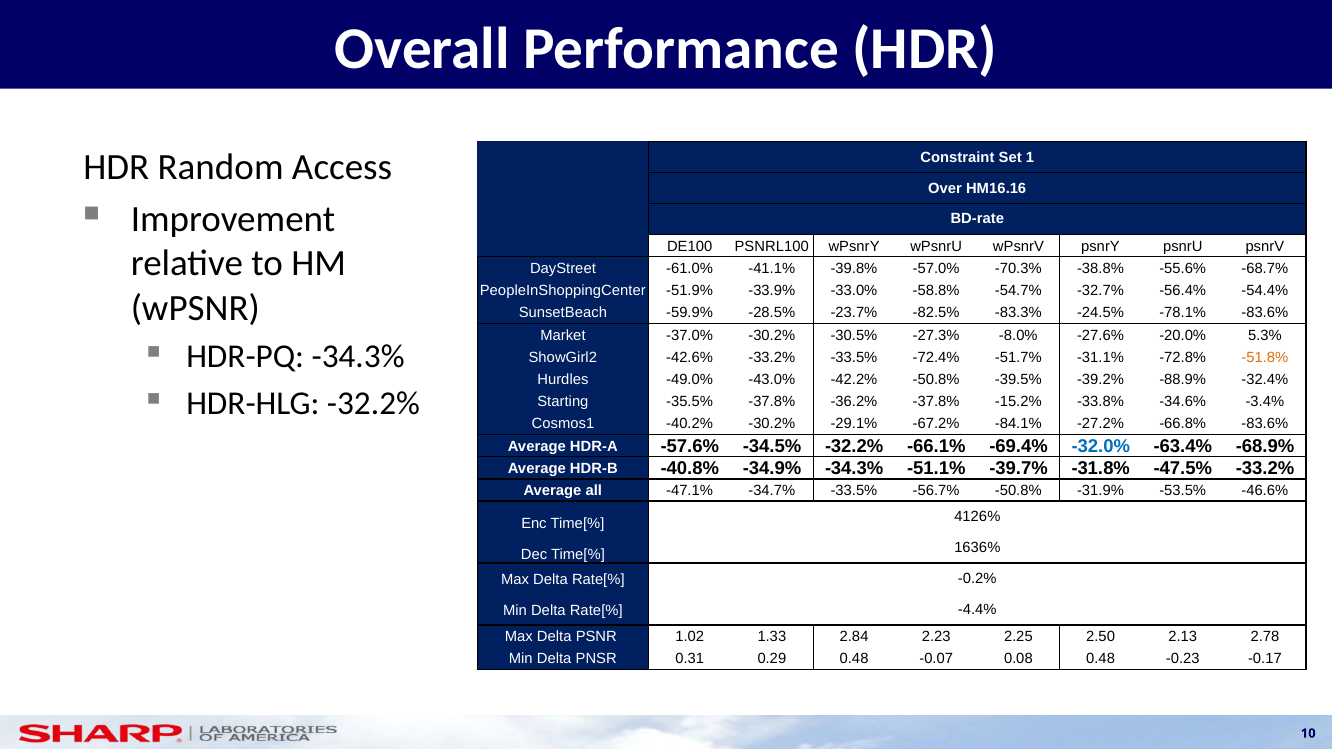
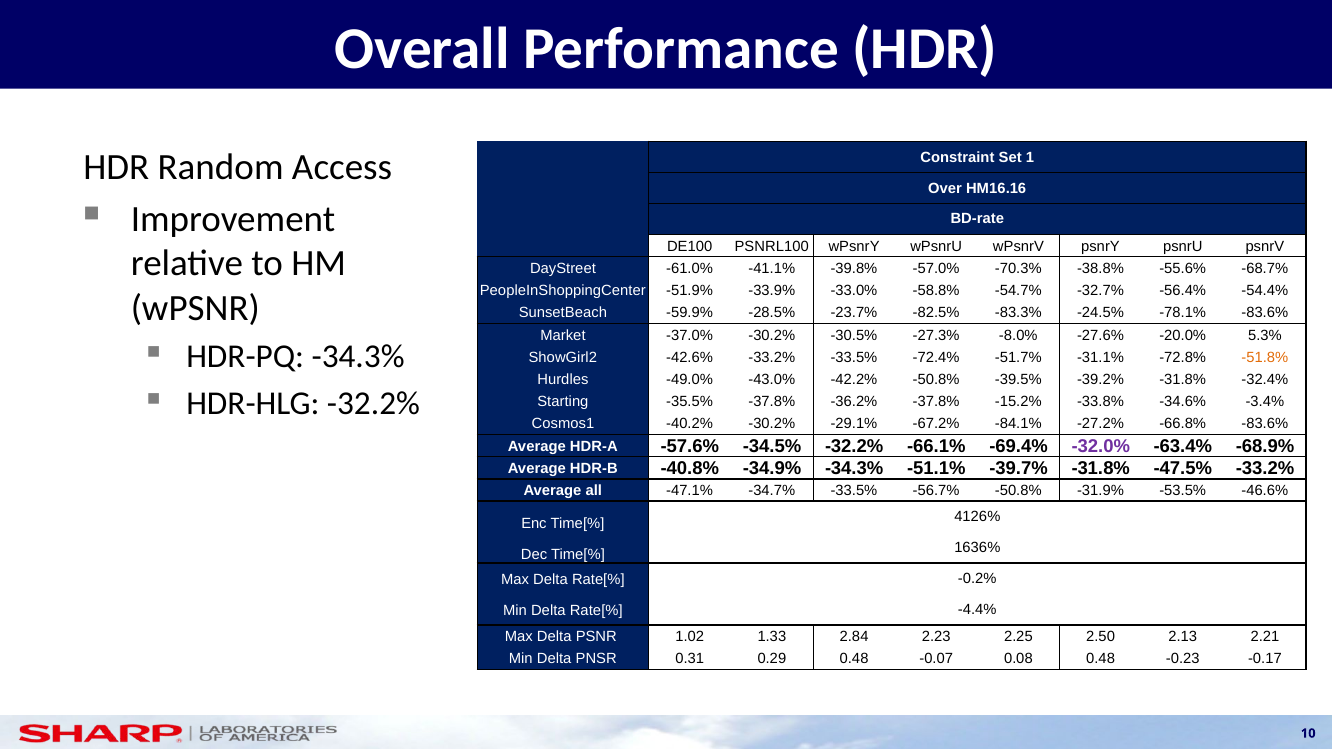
-39.2% -88.9%: -88.9% -> -31.8%
-32.0% colour: blue -> purple
2.78: 2.78 -> 2.21
